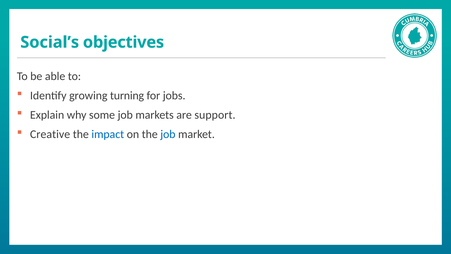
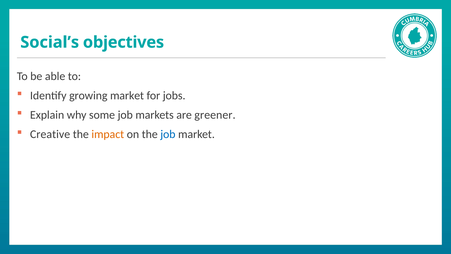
growing turning: turning -> market
support: support -> greener
impact colour: blue -> orange
